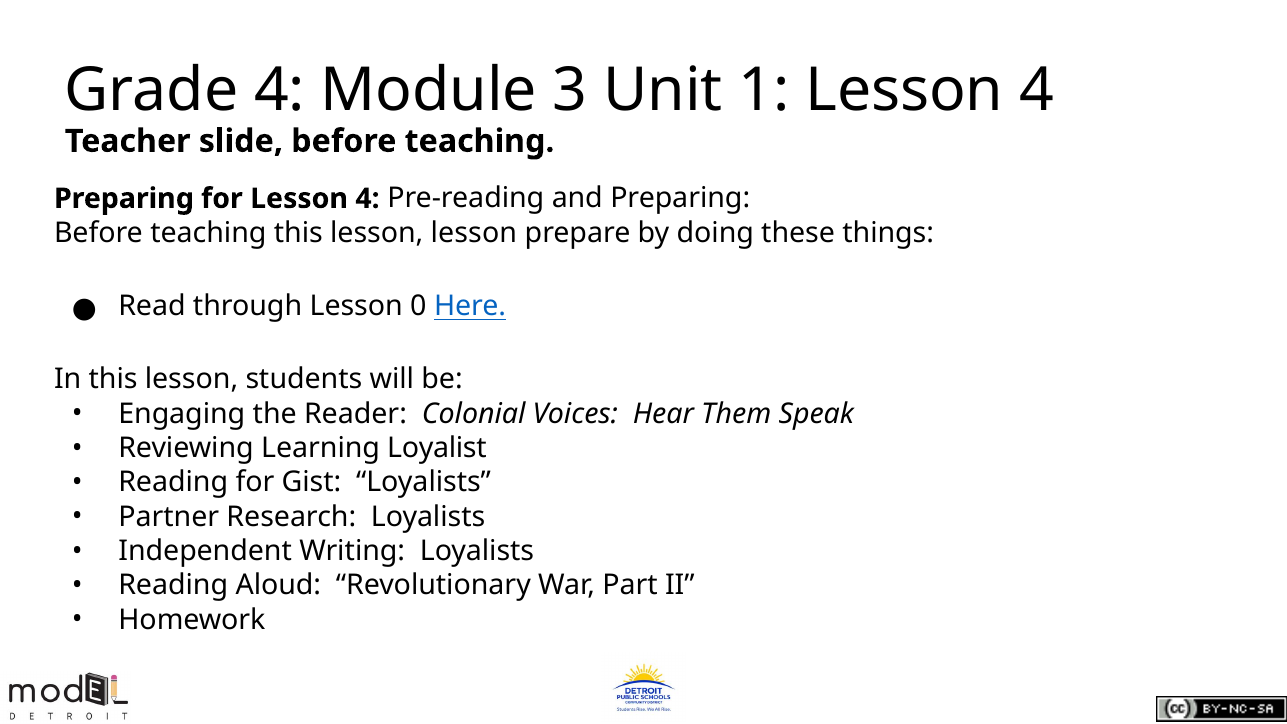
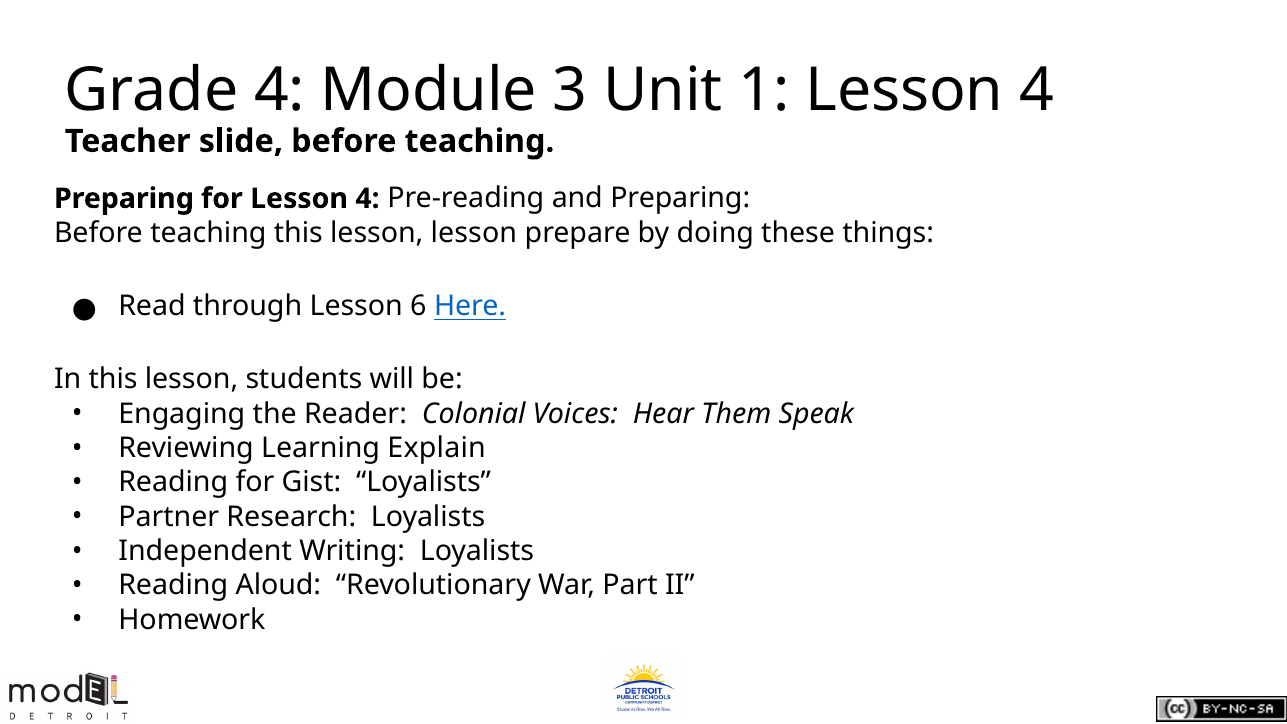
0: 0 -> 6
Loyalist: Loyalist -> Explain
